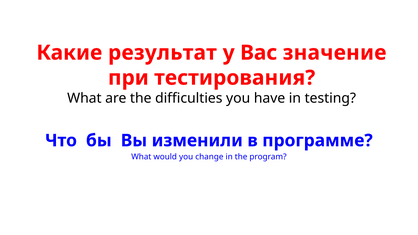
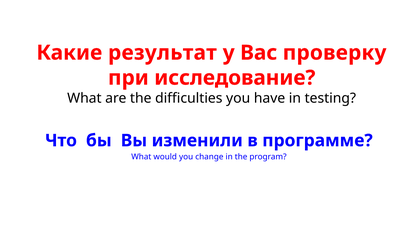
значение: значение -> проверку
тестирования: тестирования -> исследование
